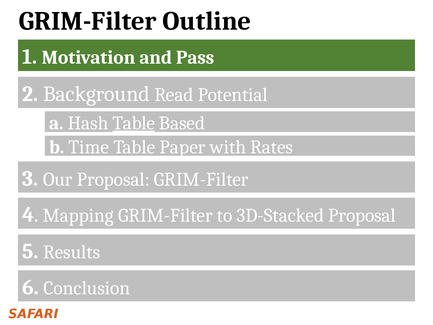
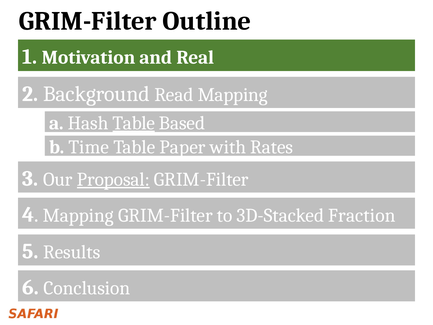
Pass: Pass -> Real
Read Potential: Potential -> Mapping
Proposal at (113, 179) underline: none -> present
3D-Stacked Proposal: Proposal -> Fraction
